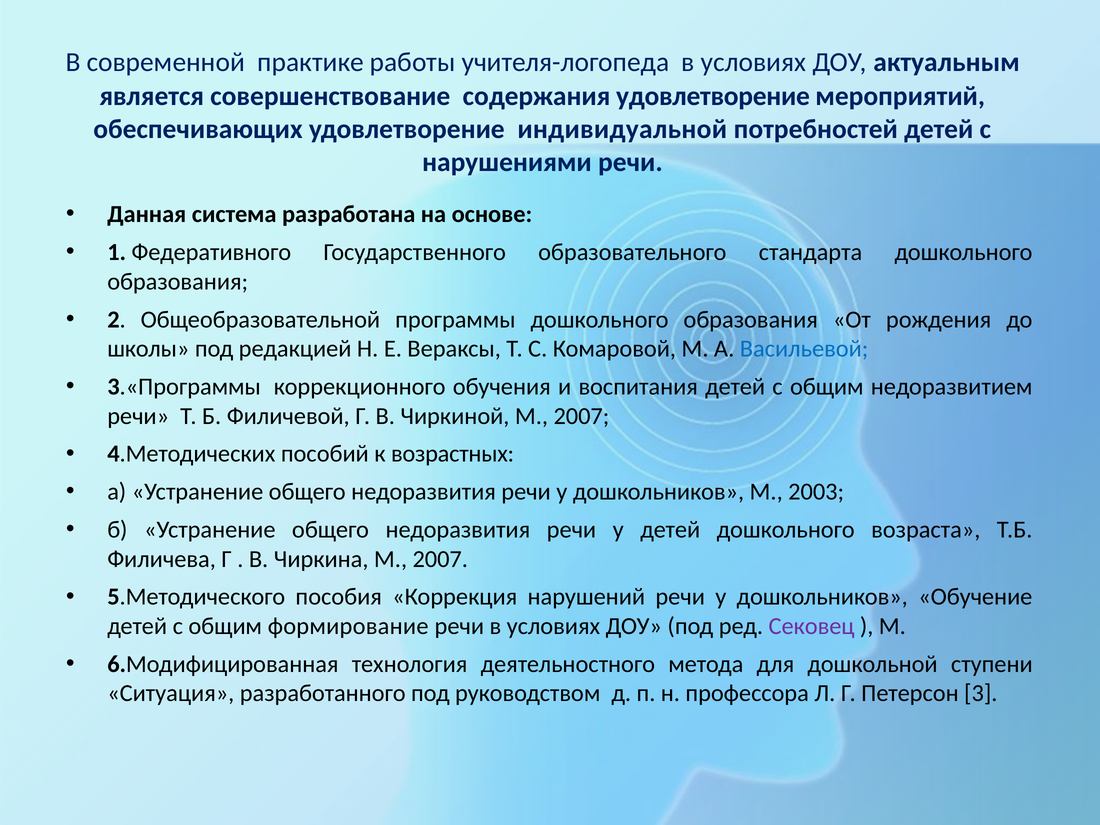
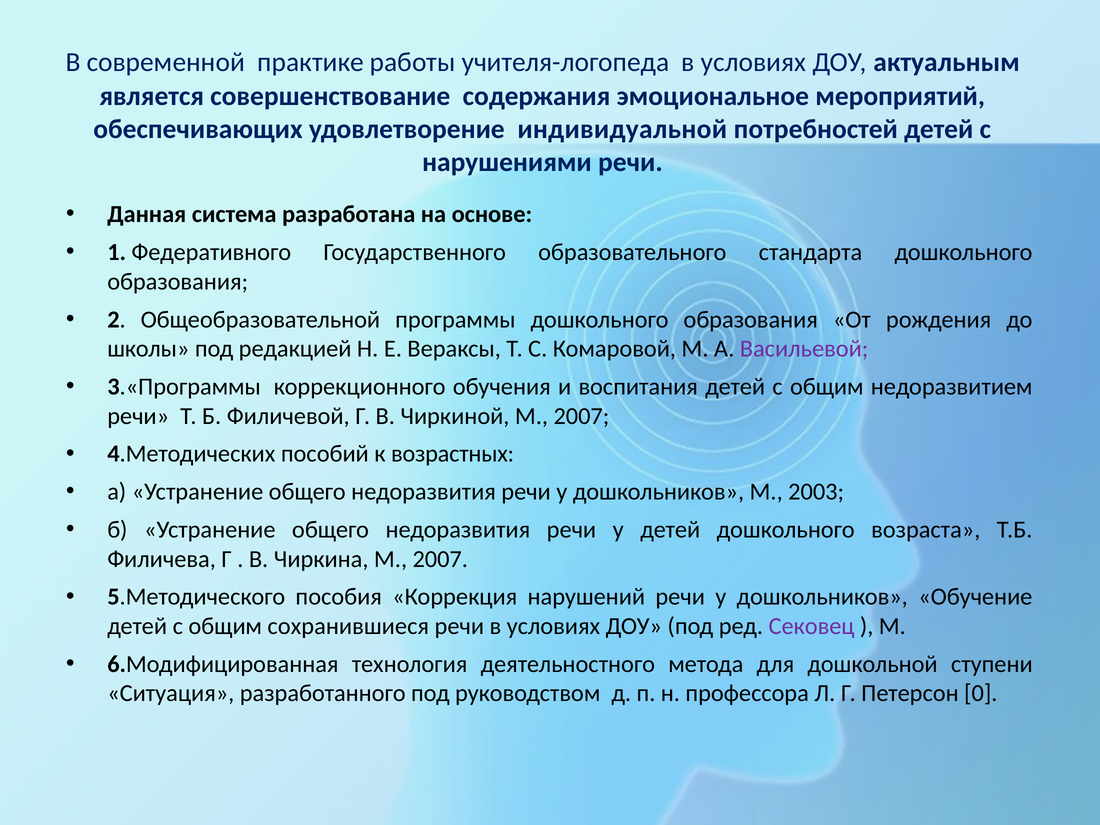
содержания удовлетворение: удовлетворение -> эмоциональное
Васильевой colour: blue -> purple
формирование: формирование -> сохранившиеся
3: 3 -> 0
